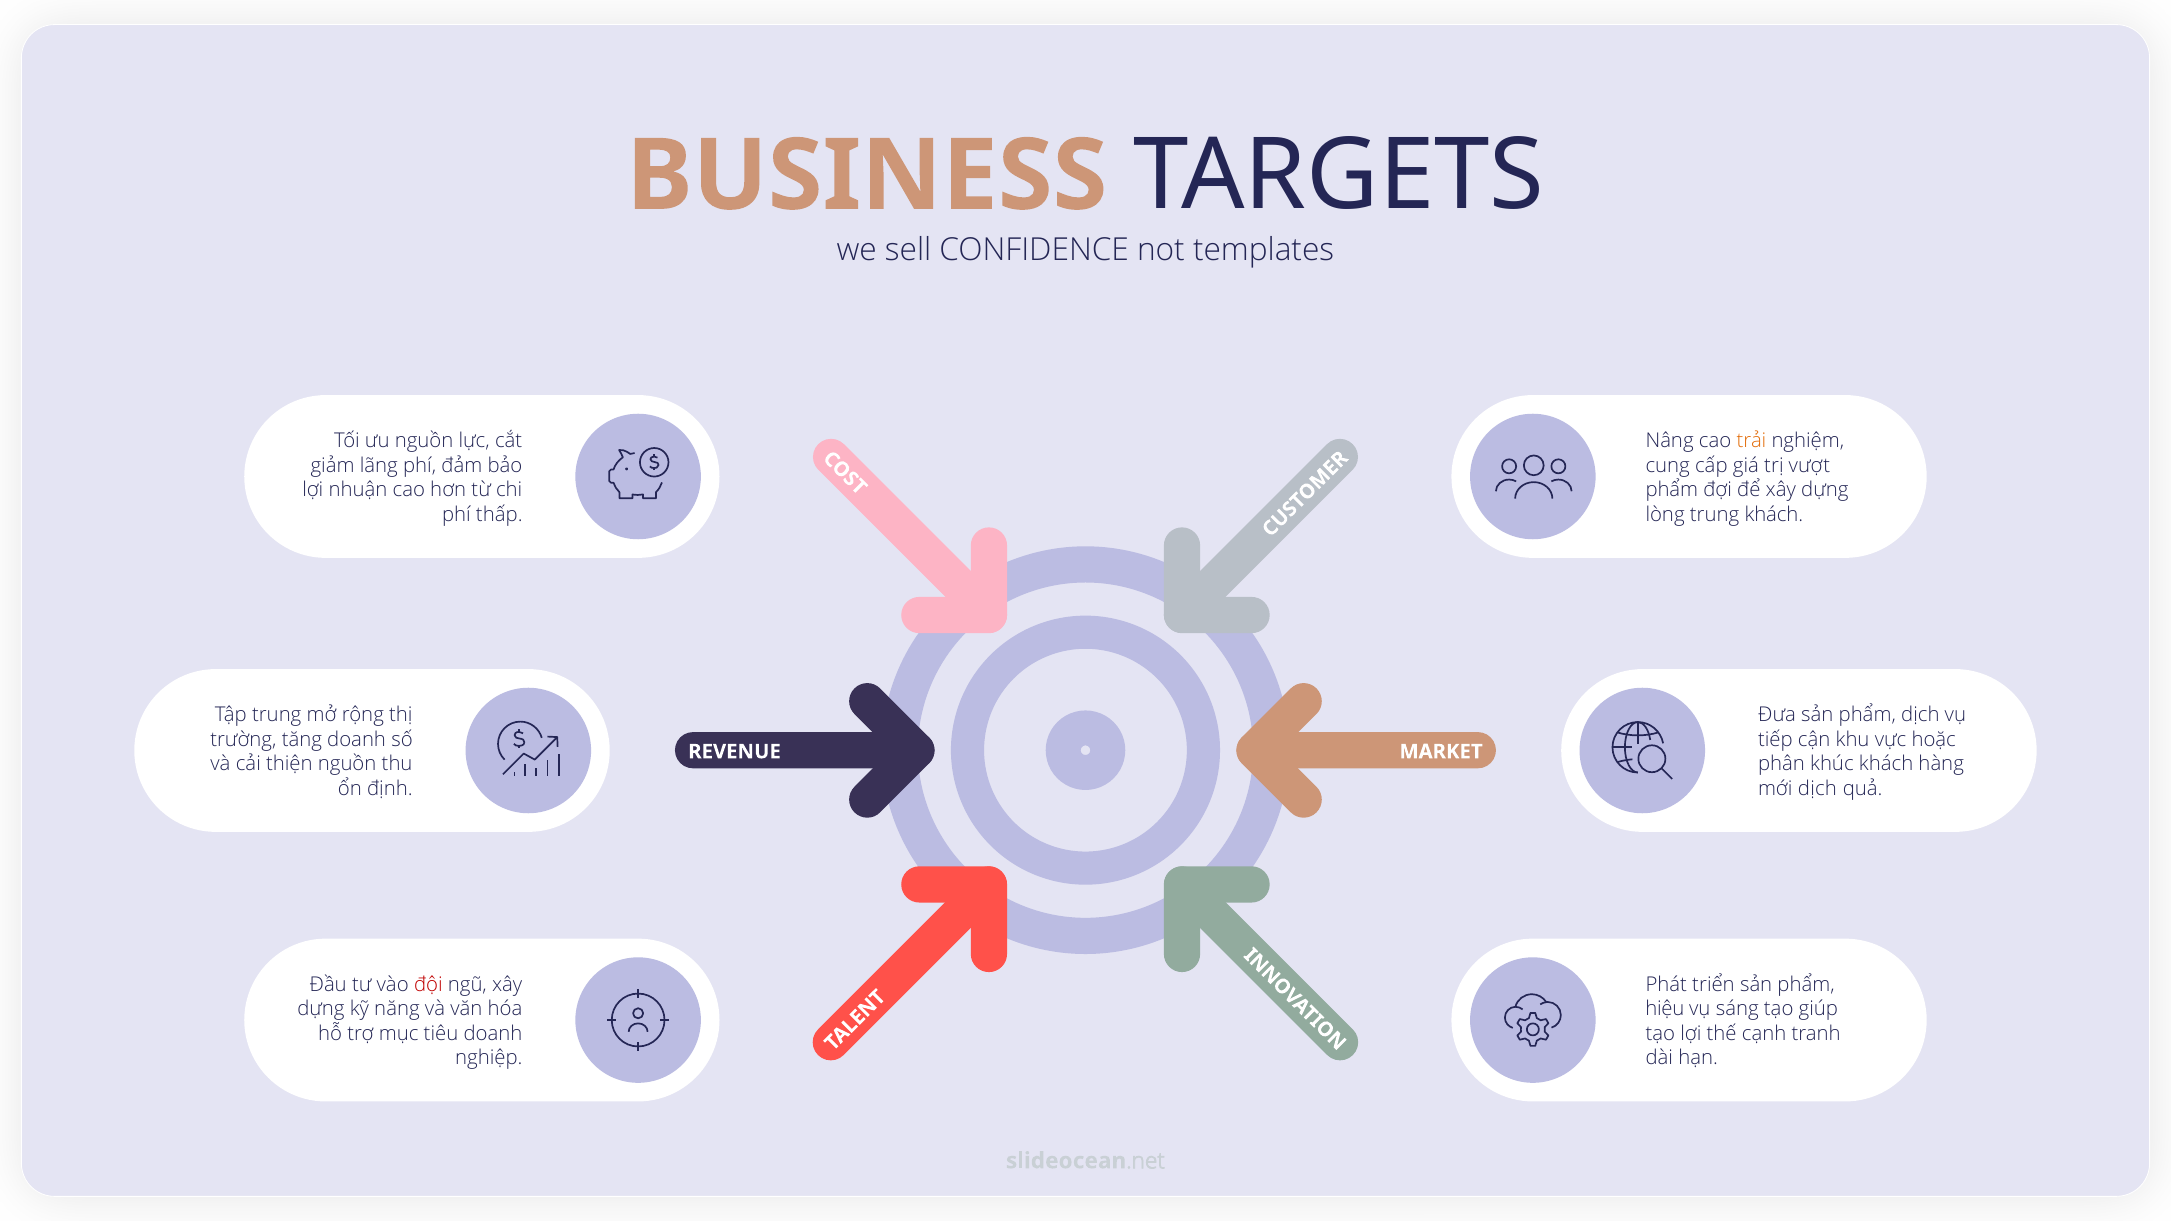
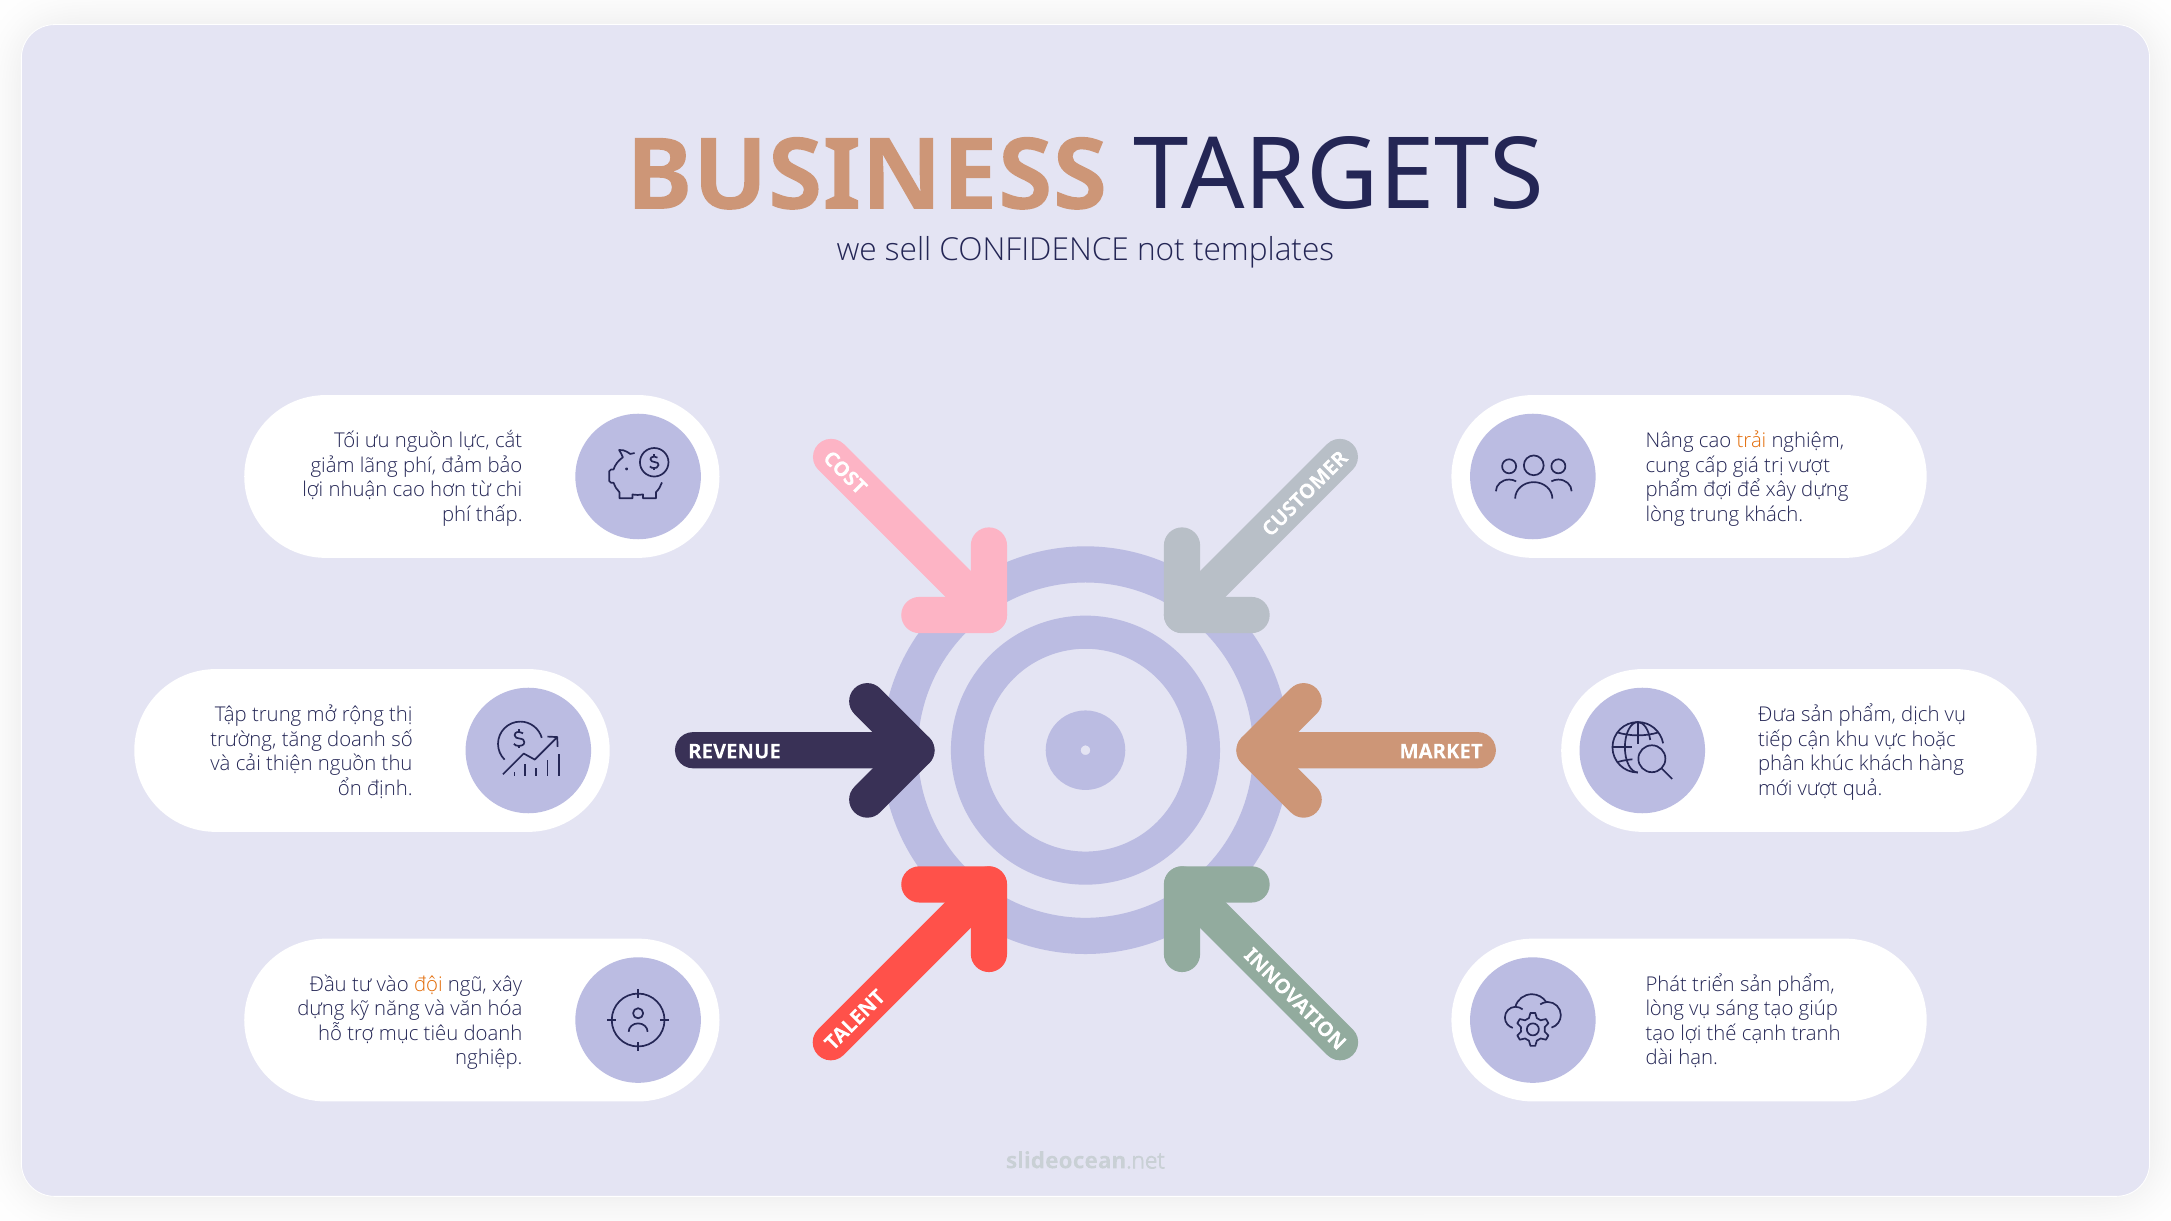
mới dịch: dịch -> vượt
đội colour: red -> orange
hiệu at (1665, 1009): hiệu -> lòng
